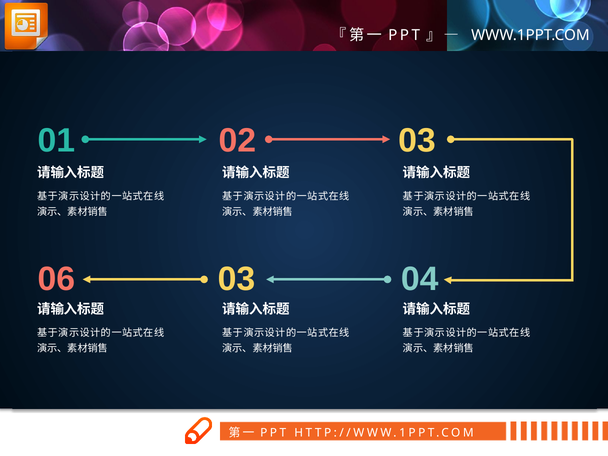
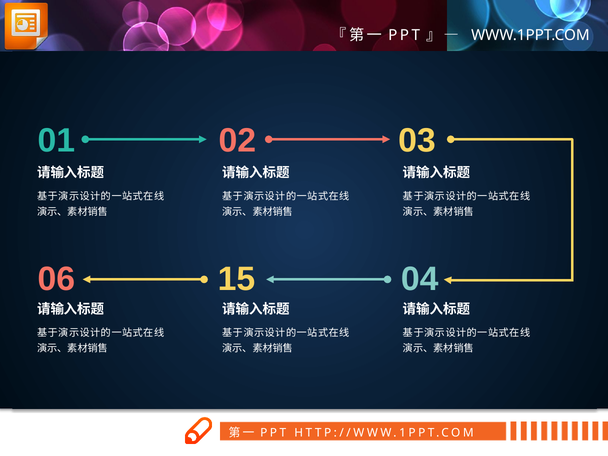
06 03: 03 -> 15
